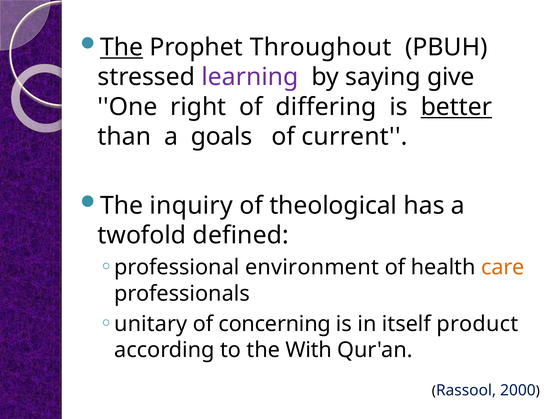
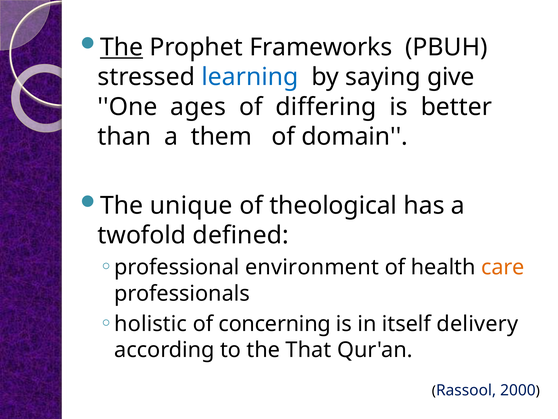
Throughout: Throughout -> Frameworks
learning colour: purple -> blue
right: right -> ages
better underline: present -> none
goals: goals -> them
current: current -> domain
inquiry: inquiry -> unique
unitary: unitary -> holistic
product: product -> delivery
With: With -> That
